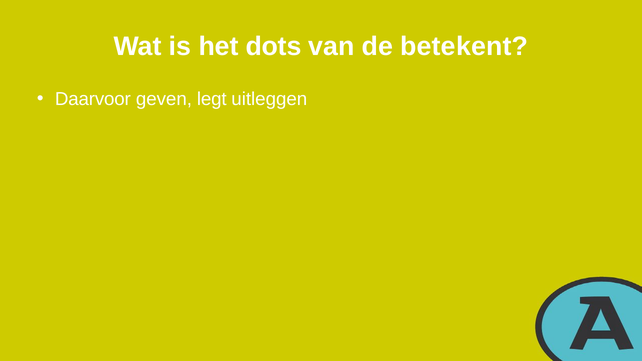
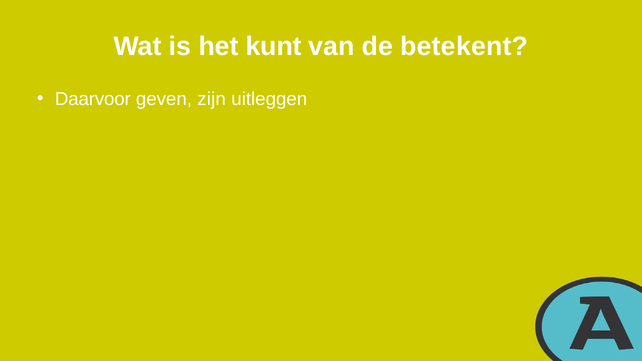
dots: dots -> kunt
legt: legt -> zijn
